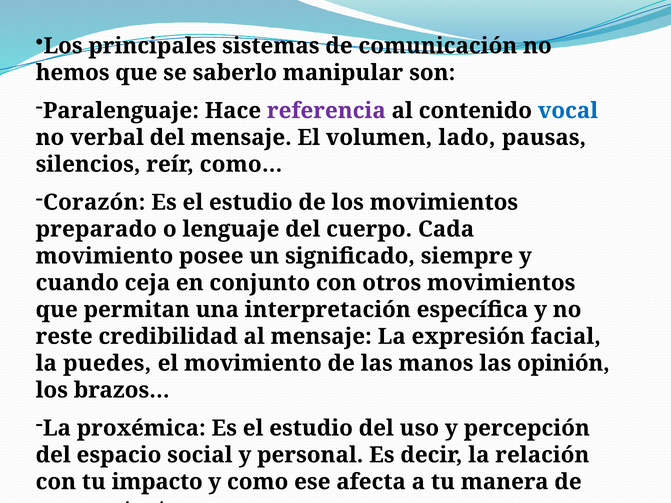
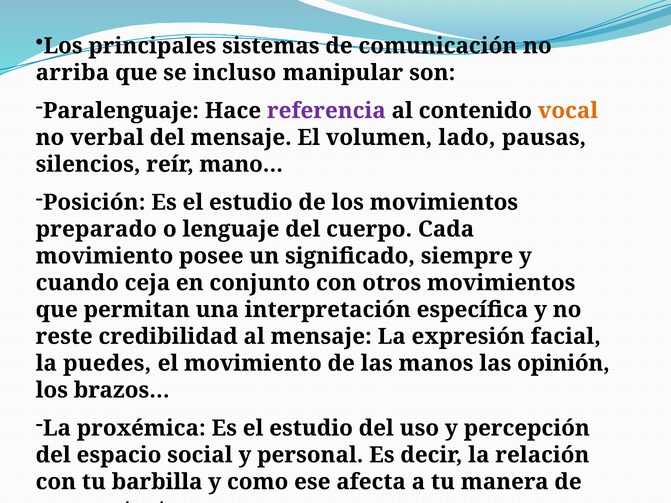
hemos: hemos -> arriba
saberlo: saberlo -> incluso
vocal colour: blue -> orange
como…: como… -> mano…
Corazón: Corazón -> Posición
impacto: impacto -> barbilla
